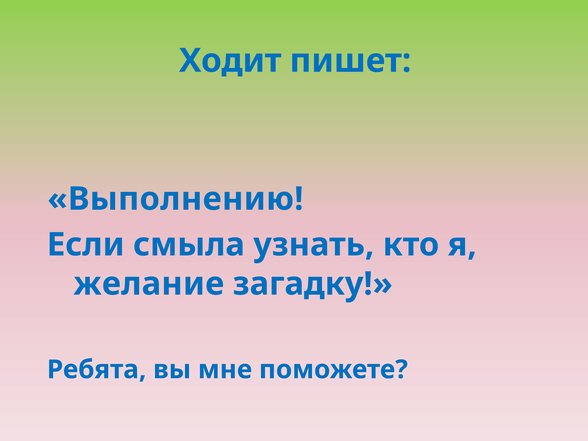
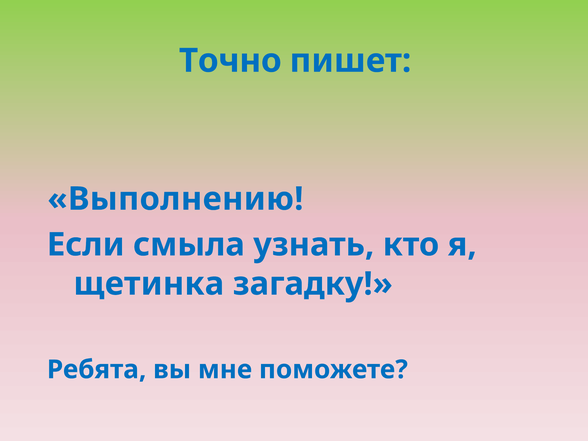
Ходит: Ходит -> Точно
желание: желание -> щетинка
